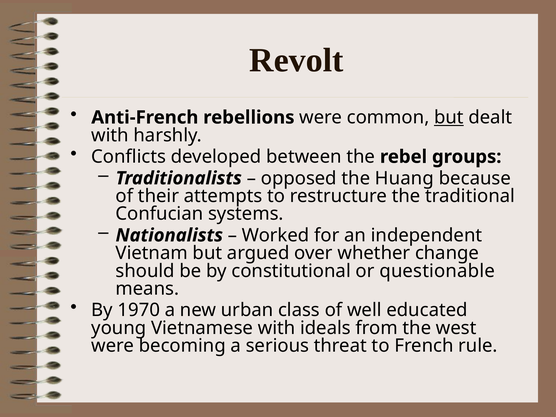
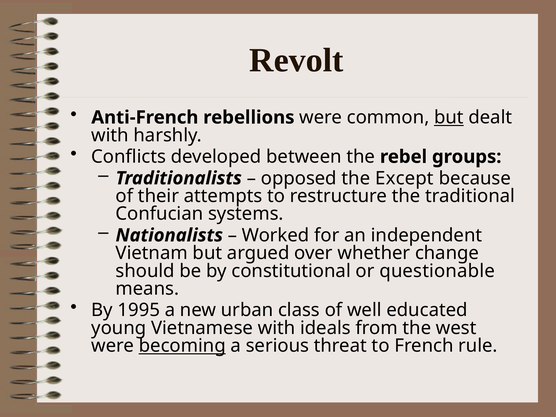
Huang: Huang -> Except
1970: 1970 -> 1995
becoming underline: none -> present
